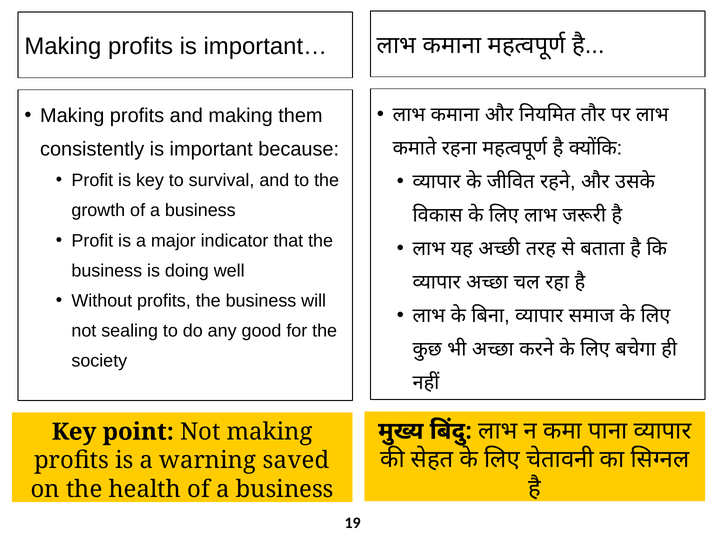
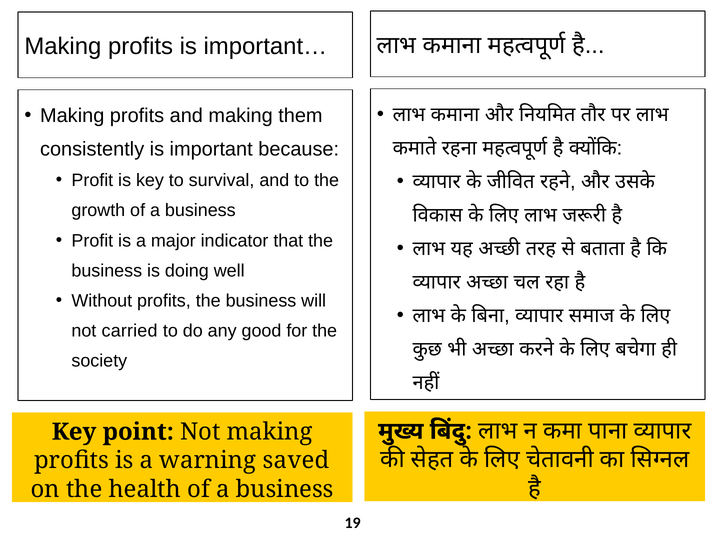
sealing: sealing -> carried
